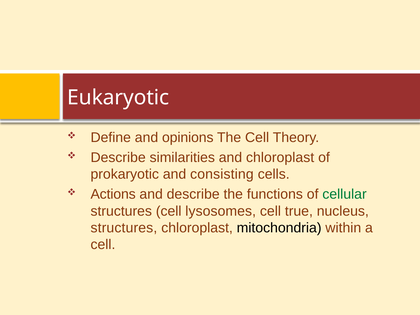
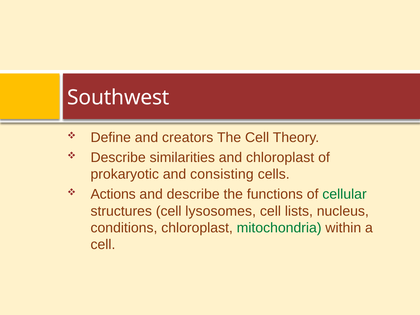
Eukaryotic: Eukaryotic -> Southwest
opinions: opinions -> creators
true: true -> lists
structures at (124, 228): structures -> conditions
mitochondria colour: black -> green
